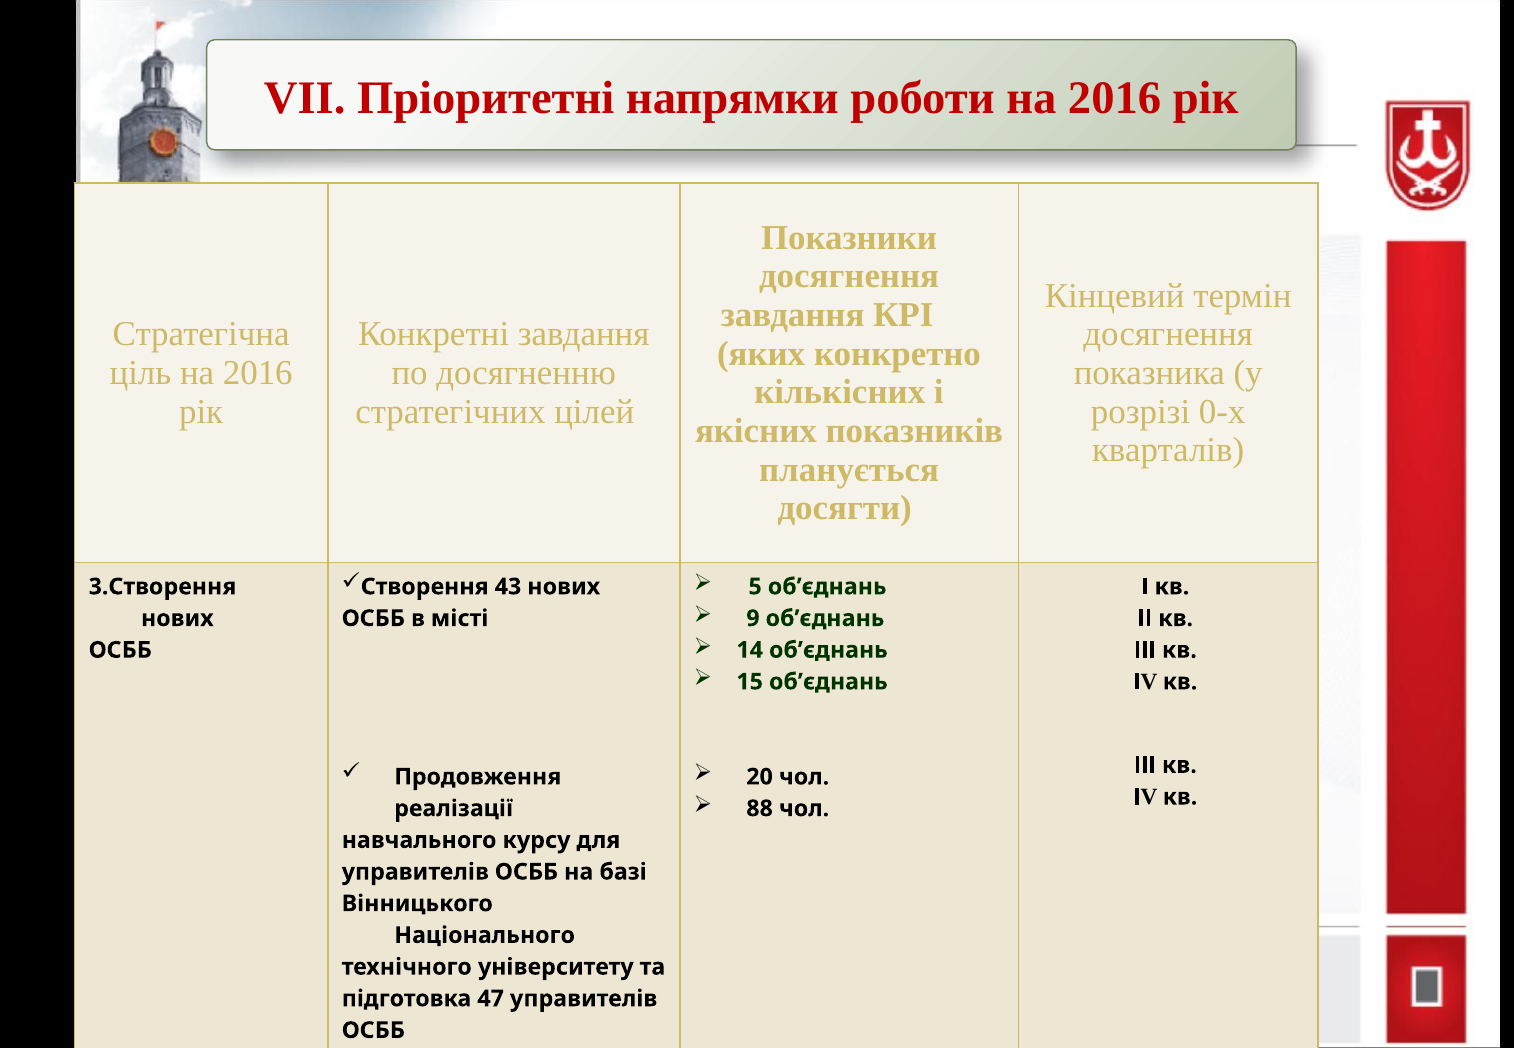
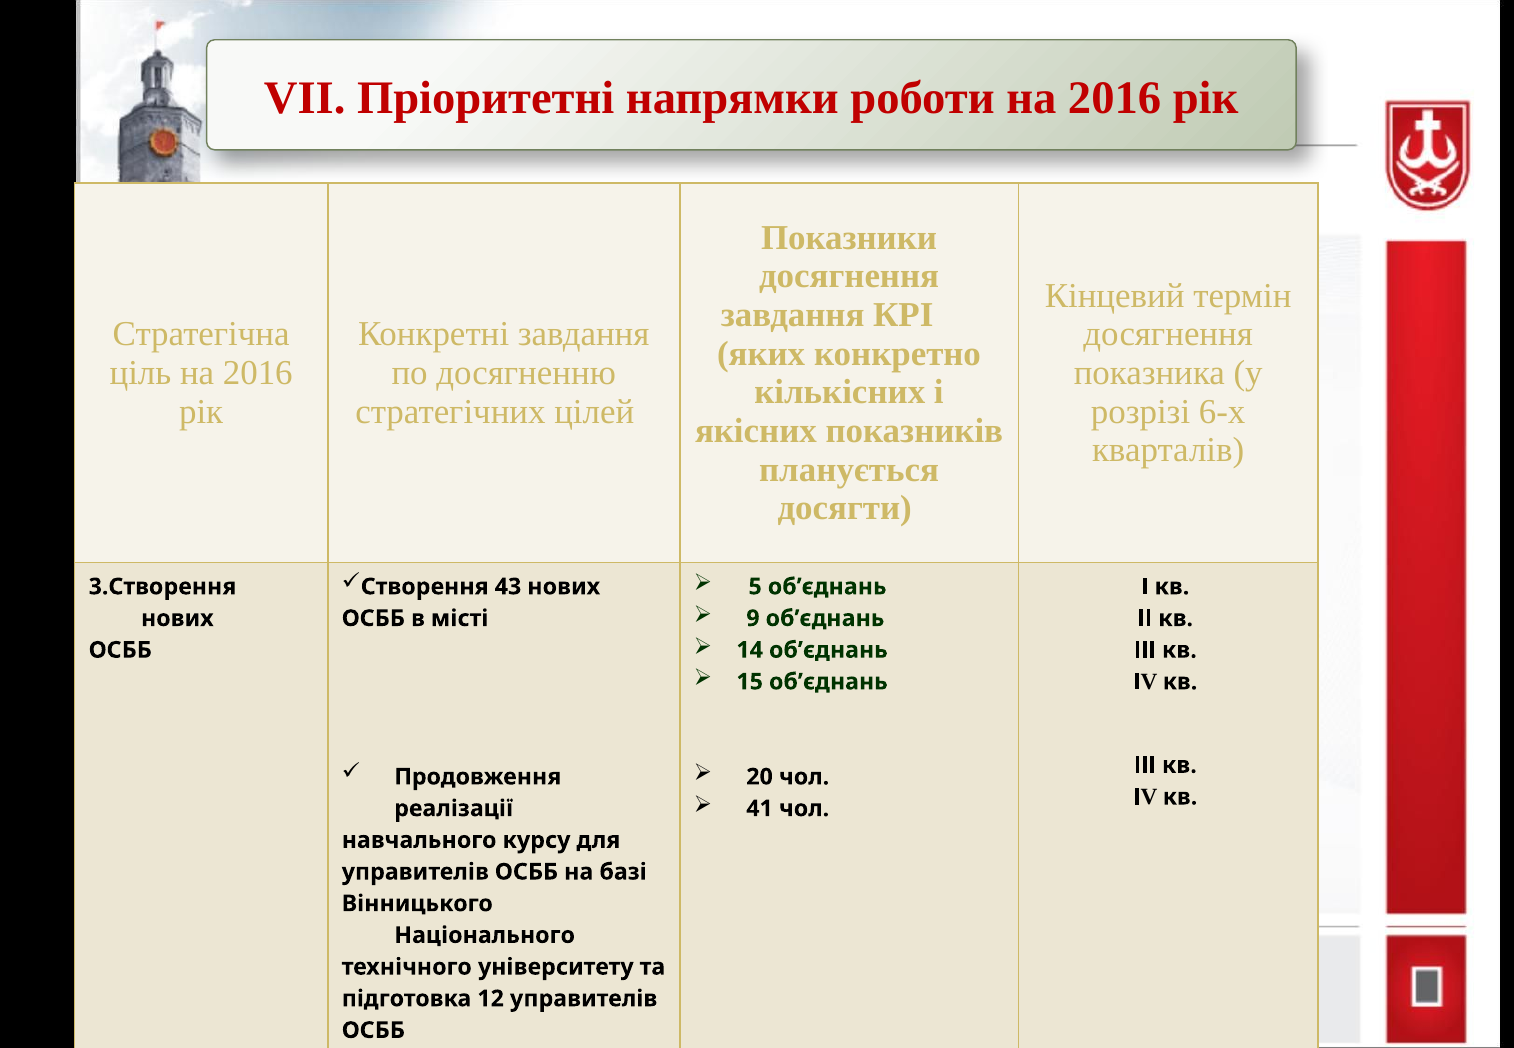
0-х: 0-х -> 6-х
88: 88 -> 41
47: 47 -> 12
